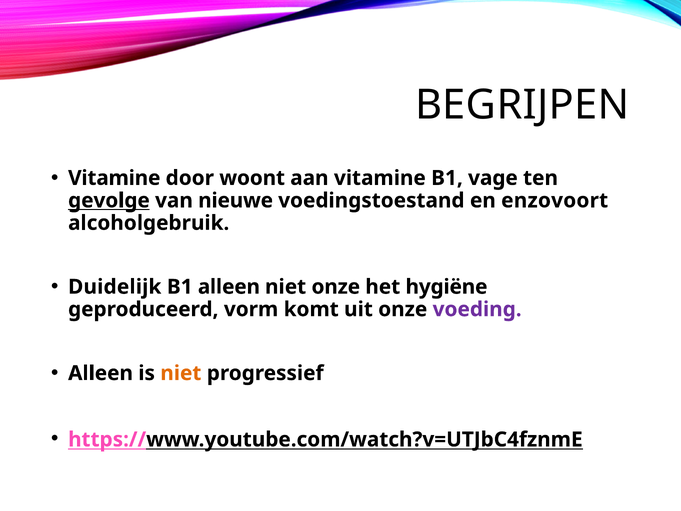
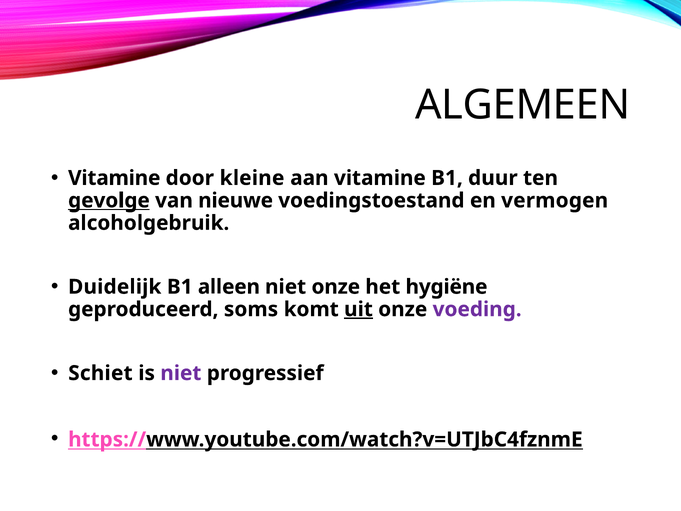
BEGRIJPEN: BEGRIJPEN -> ALGEMEEN
woont: woont -> kleine
vage: vage -> duur
enzovoort: enzovoort -> vermogen
vorm: vorm -> soms
uit underline: none -> present
Alleen at (101, 373): Alleen -> Schiet
niet at (181, 373) colour: orange -> purple
